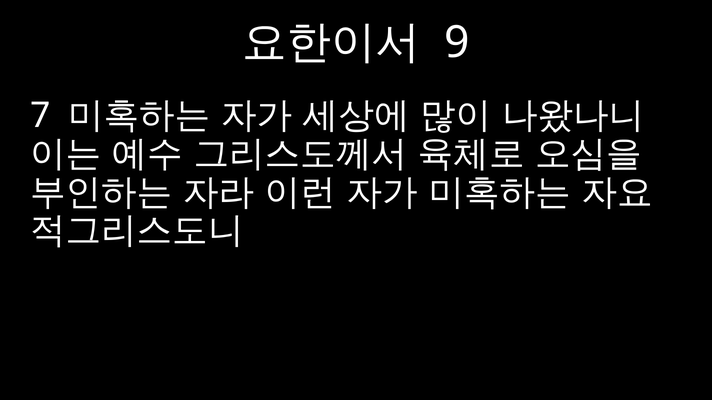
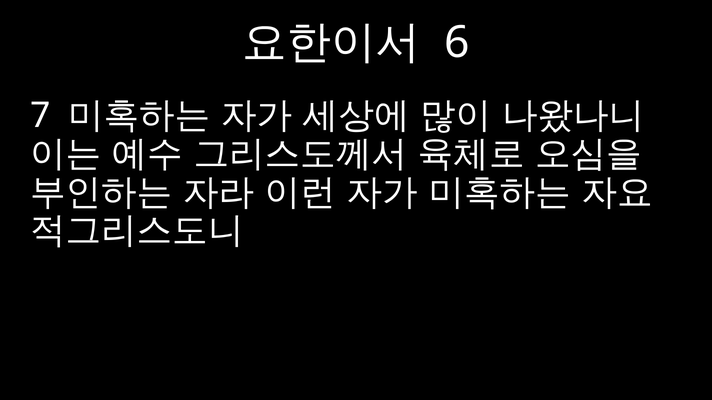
9: 9 -> 6
